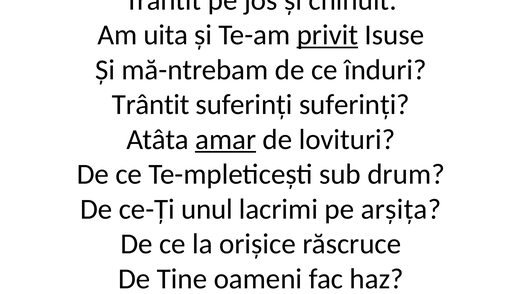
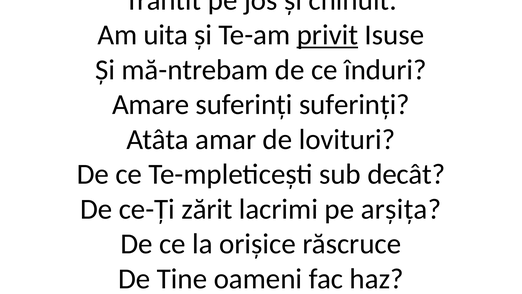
Trântit at (151, 104): Trântit -> Amare
amar underline: present -> none
sub drum: drum -> decât
ce-Ți unul: unul -> zărit
